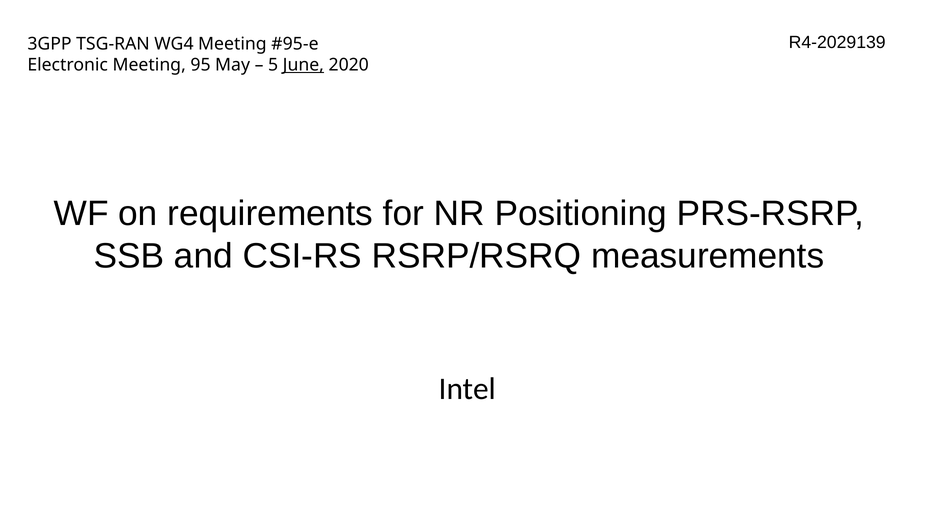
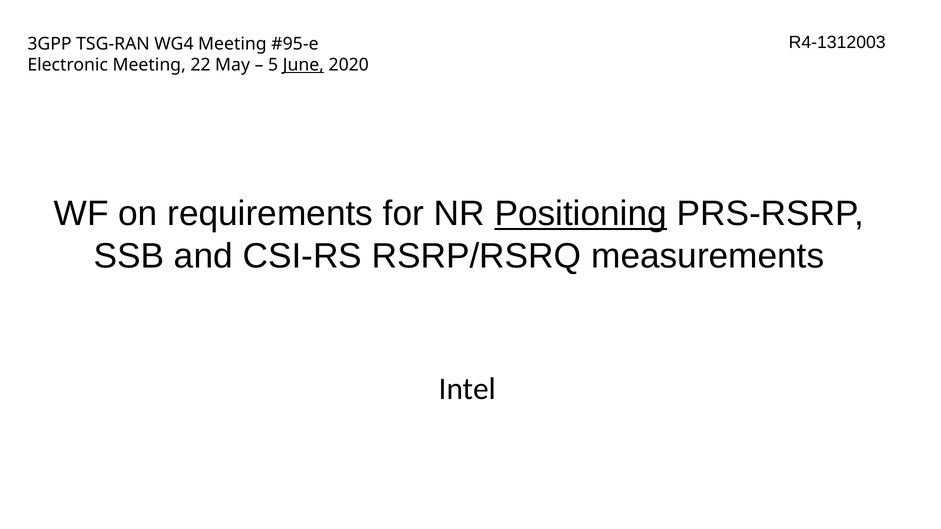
R4-2029139: R4-2029139 -> R4-1312003
95: 95 -> 22
Positioning underline: none -> present
